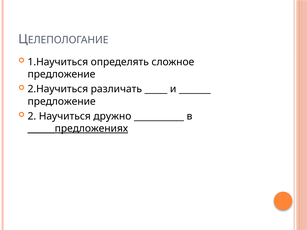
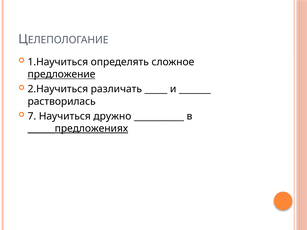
предложение at (61, 74) underline: none -> present
предложение at (62, 101): предложение -> растворилась
2: 2 -> 7
